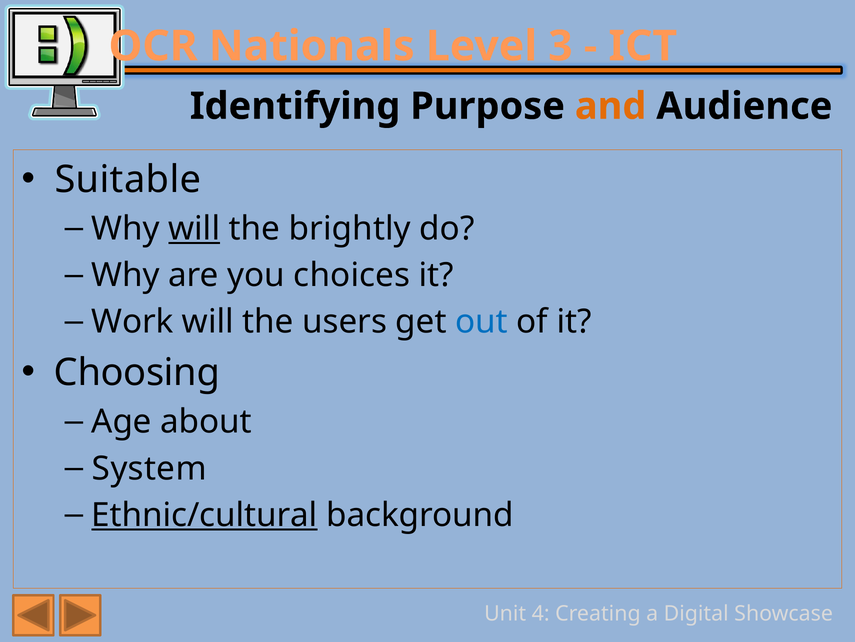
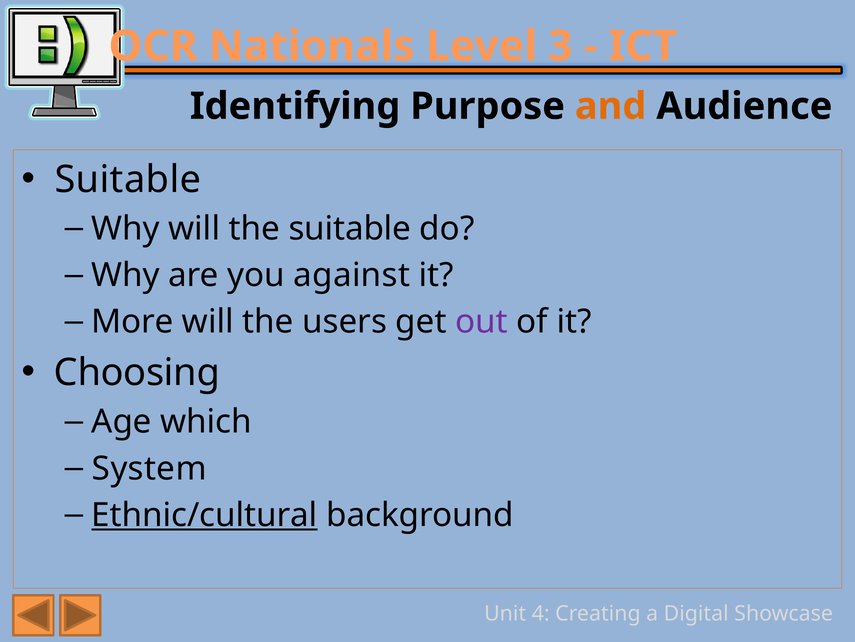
will at (194, 228) underline: present -> none
the brightly: brightly -> suitable
choices: choices -> against
Work: Work -> More
out colour: blue -> purple
about: about -> which
